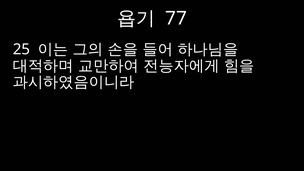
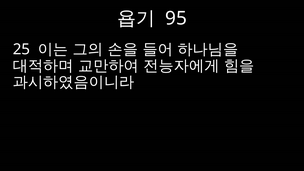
77: 77 -> 95
